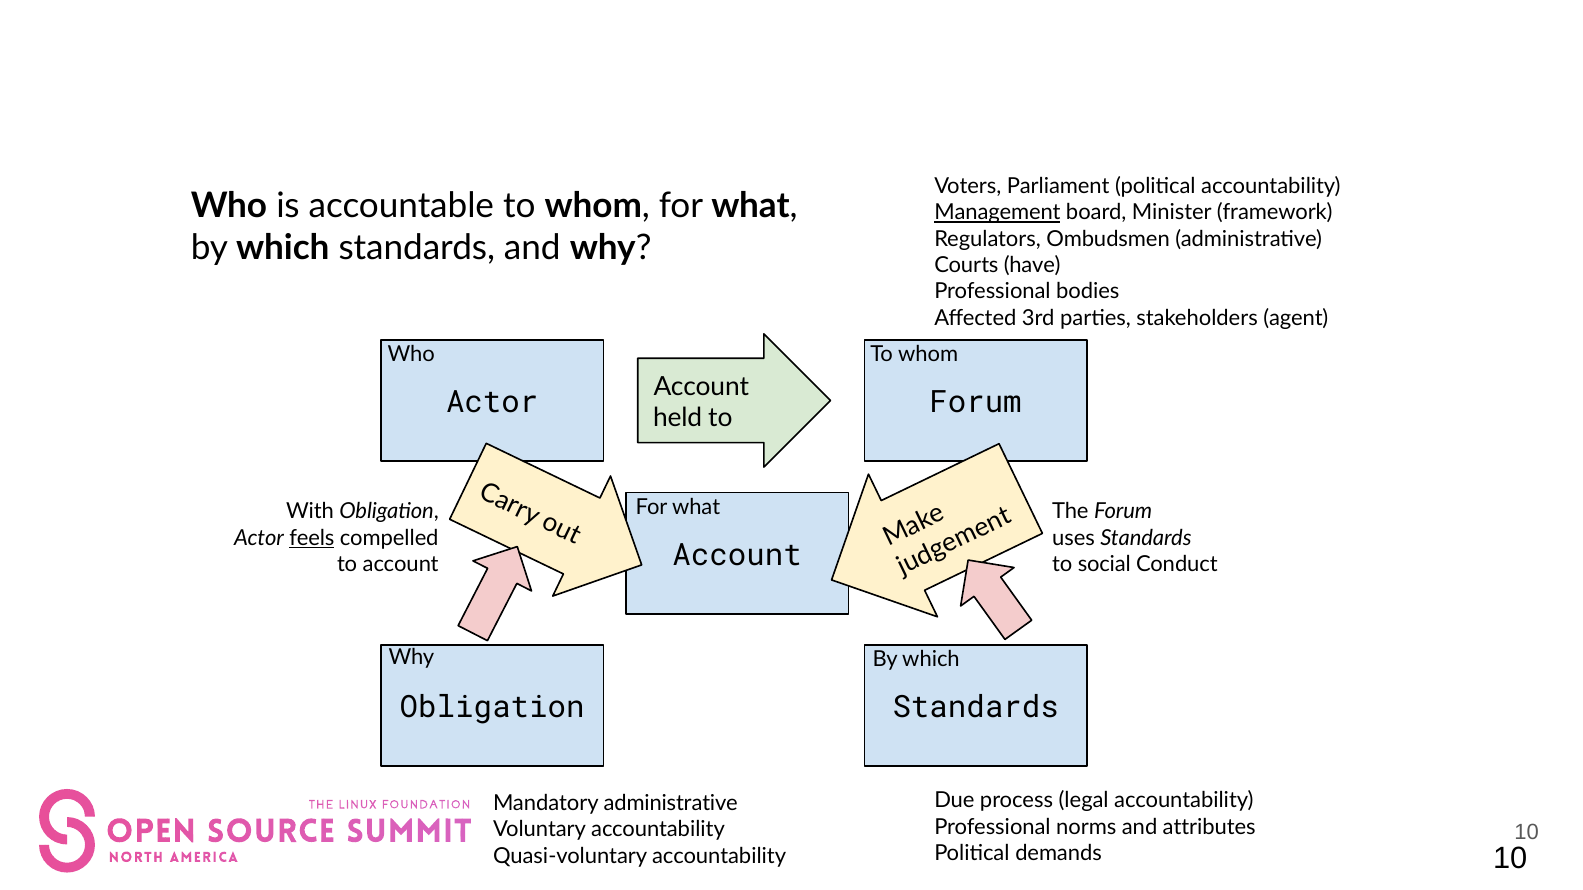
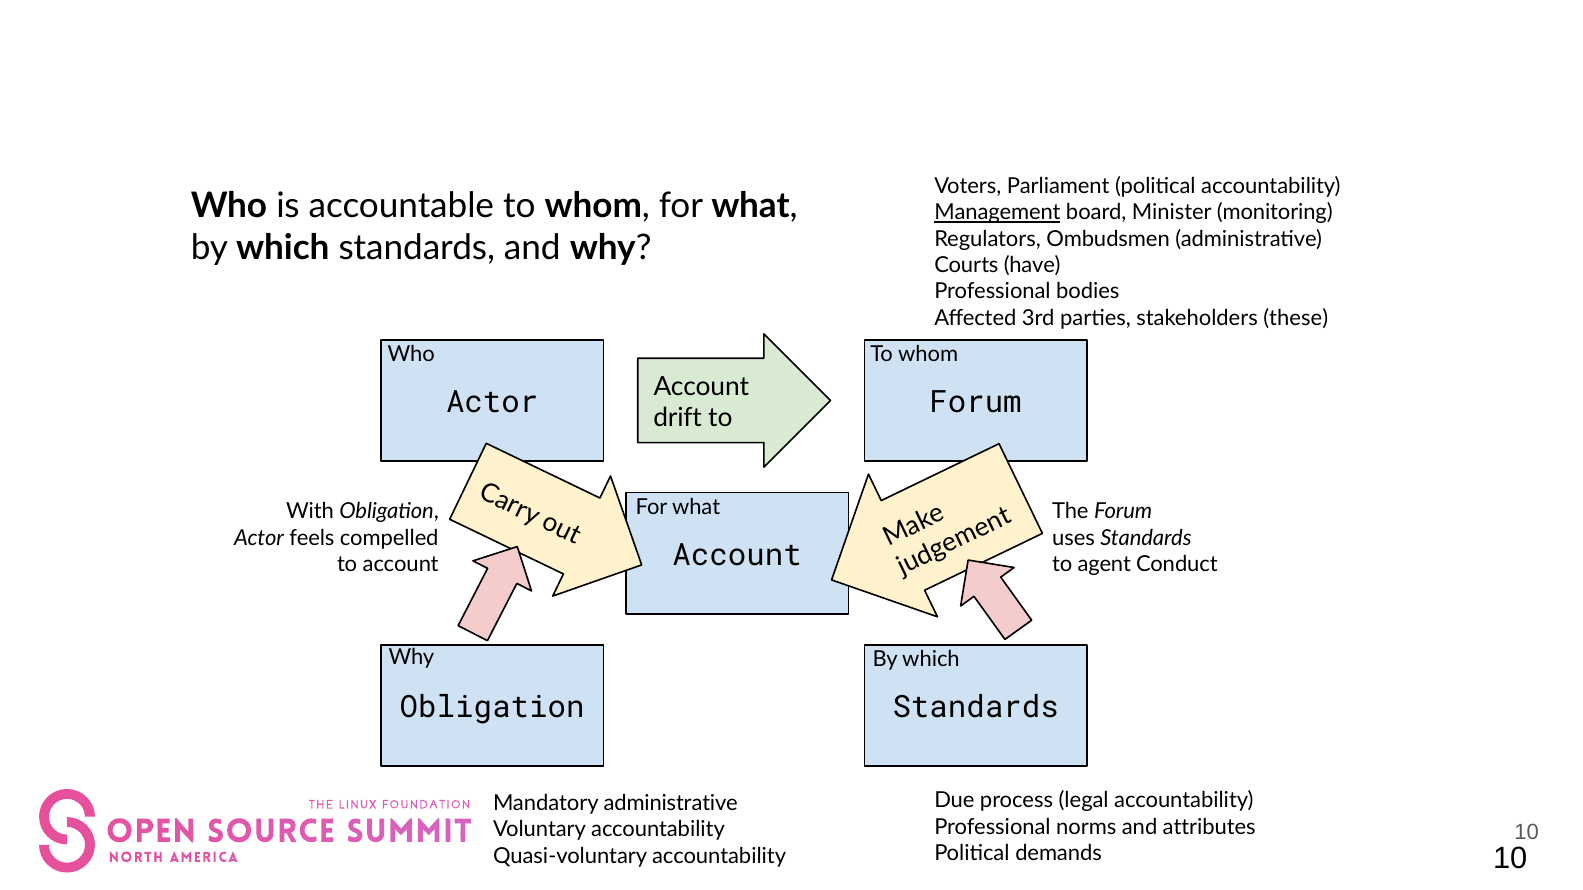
framework: framework -> monitoring
agent: agent -> these
held: held -> drift
feels underline: present -> none
social: social -> agent
